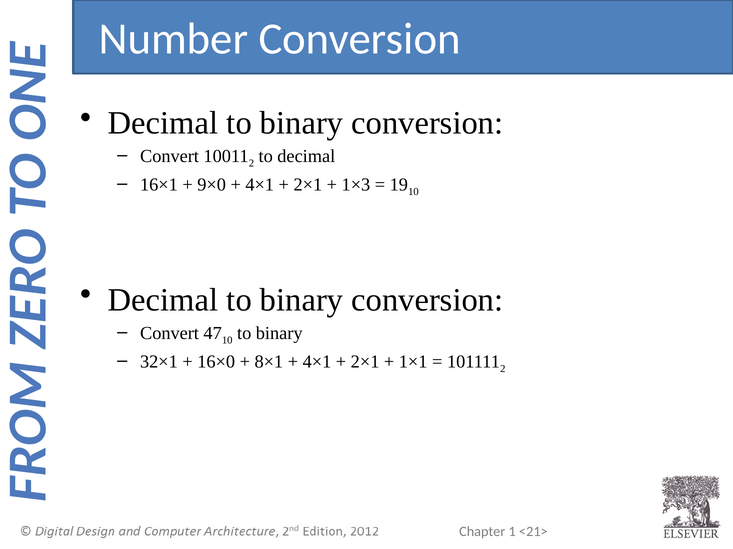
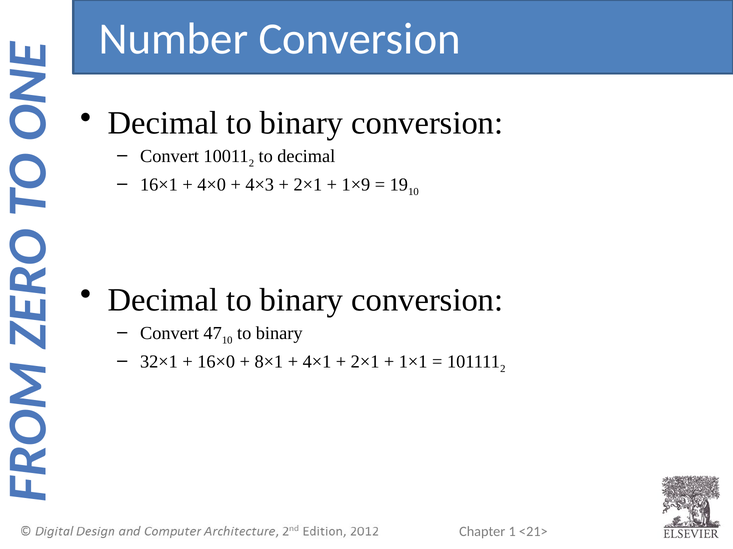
9×0: 9×0 -> 4×0
4×1 at (260, 185): 4×1 -> 4×3
1×3: 1×3 -> 1×9
